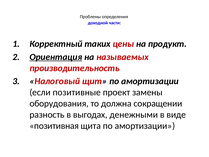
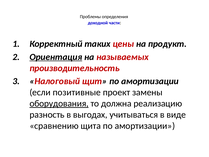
оборудования underline: none -> present
сокращении: сокращении -> реализацию
денежными: денежными -> учитываться
позитивная: позитивная -> сравнению
